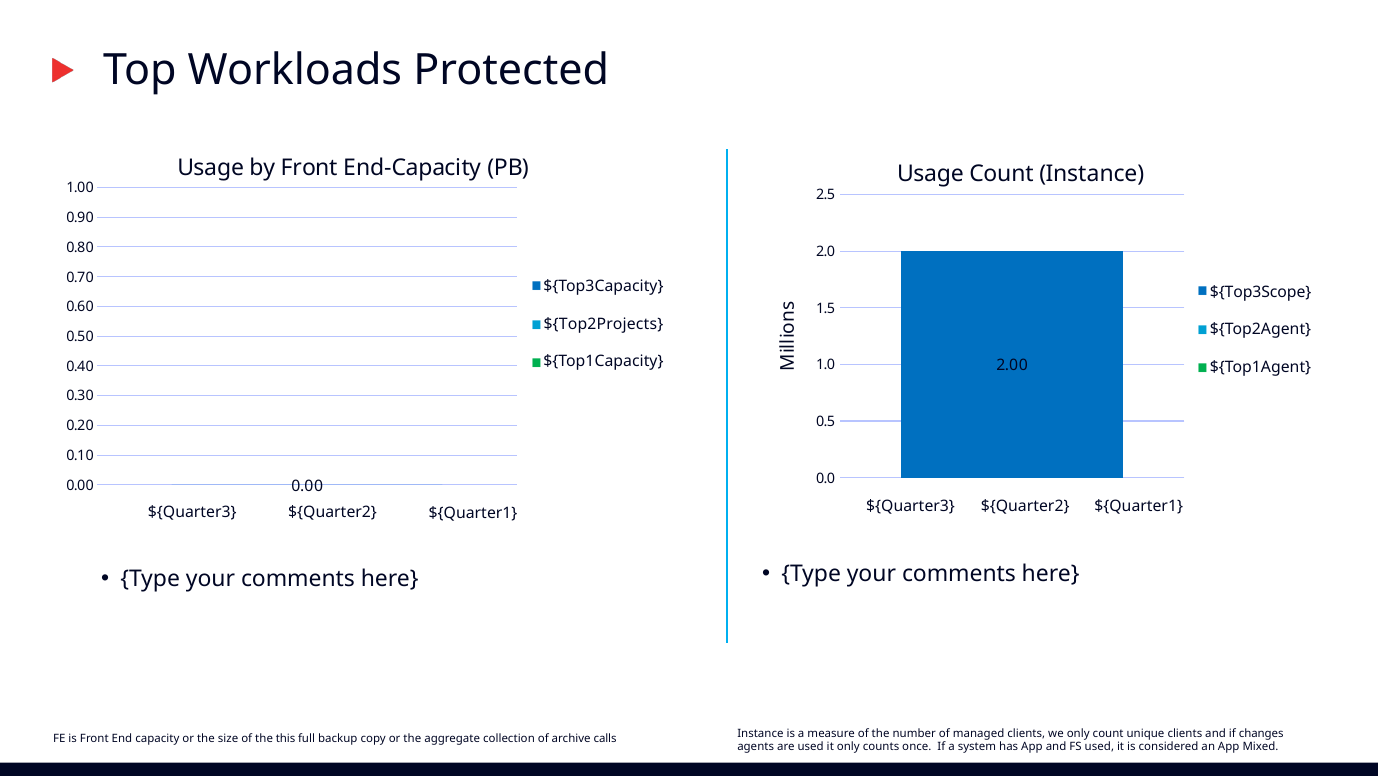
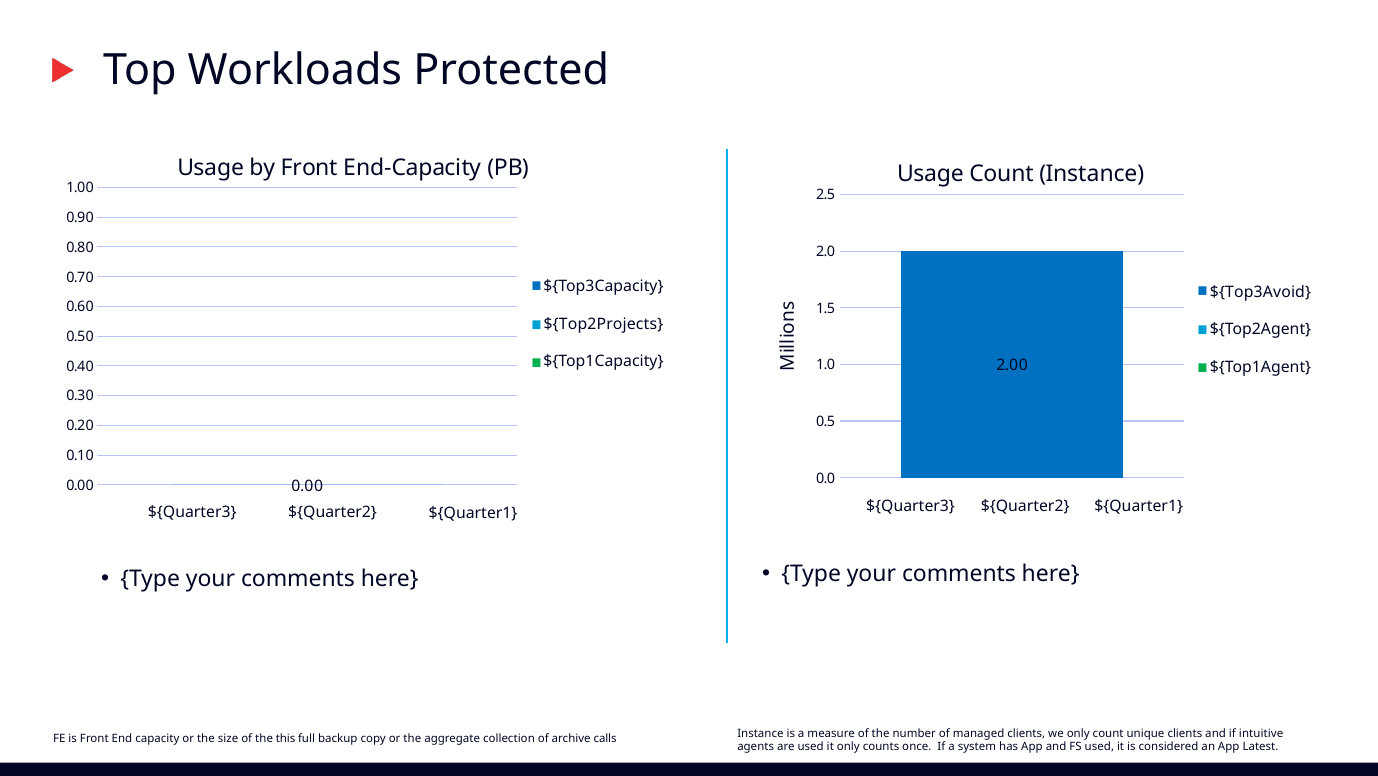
${Top3Scope: ${Top3Scope -> ${Top3Avoid
changes: changes -> intuitive
Mixed: Mixed -> Latest
